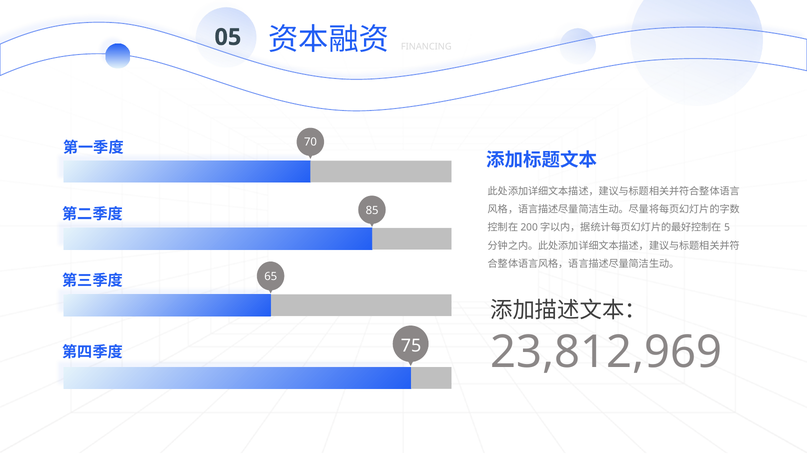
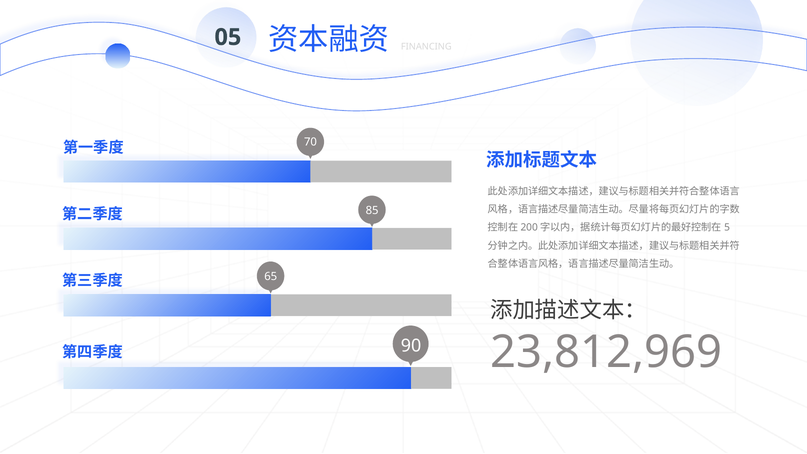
75: 75 -> 90
